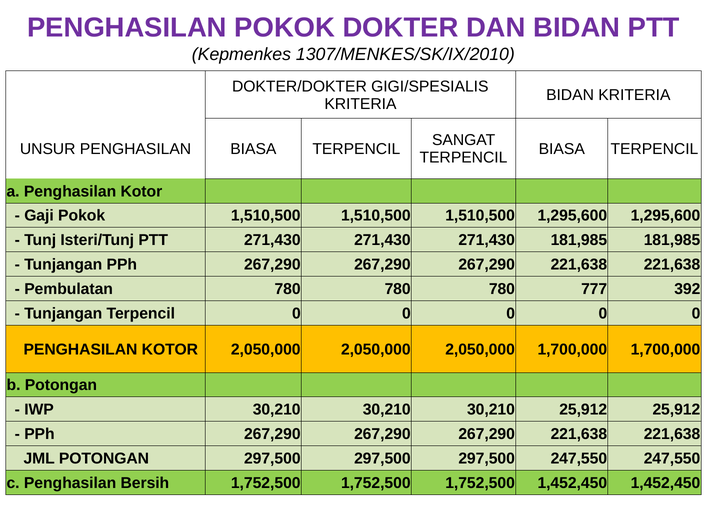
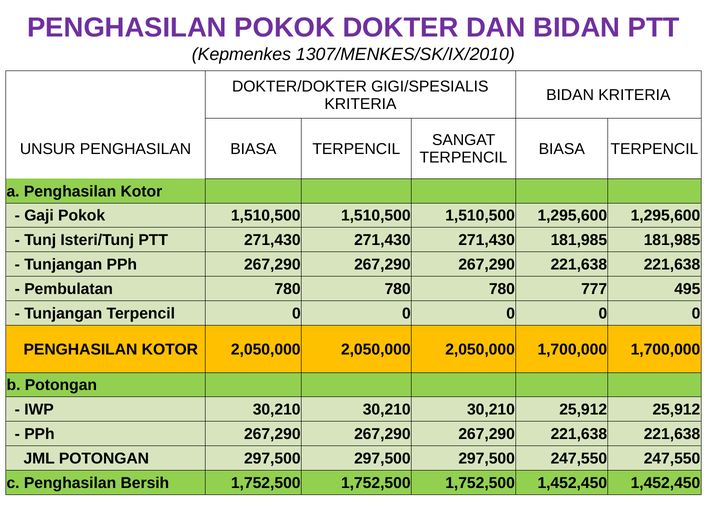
392: 392 -> 495
